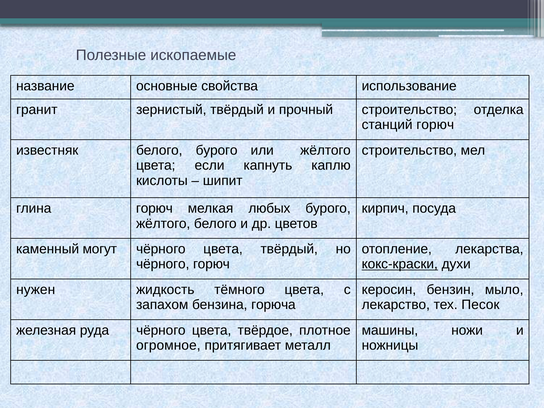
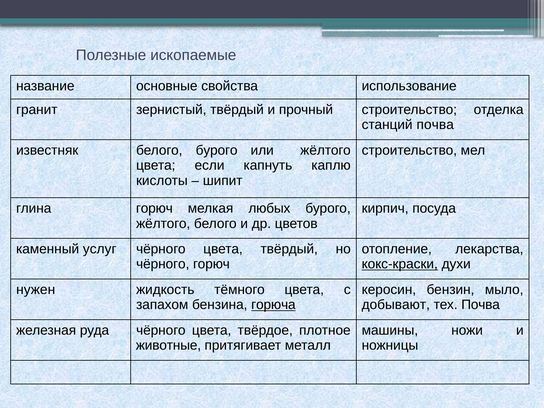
станций горюч: горюч -> почва
могут: могут -> услуг
горюча underline: none -> present
лекарство: лекарство -> добывают
тех Песок: Песок -> Почва
огромное: огромное -> животные
